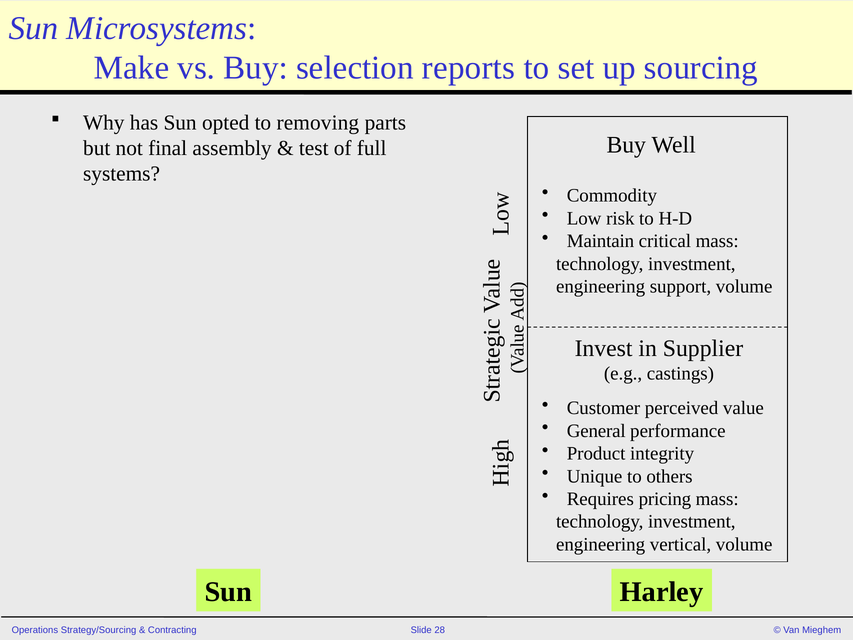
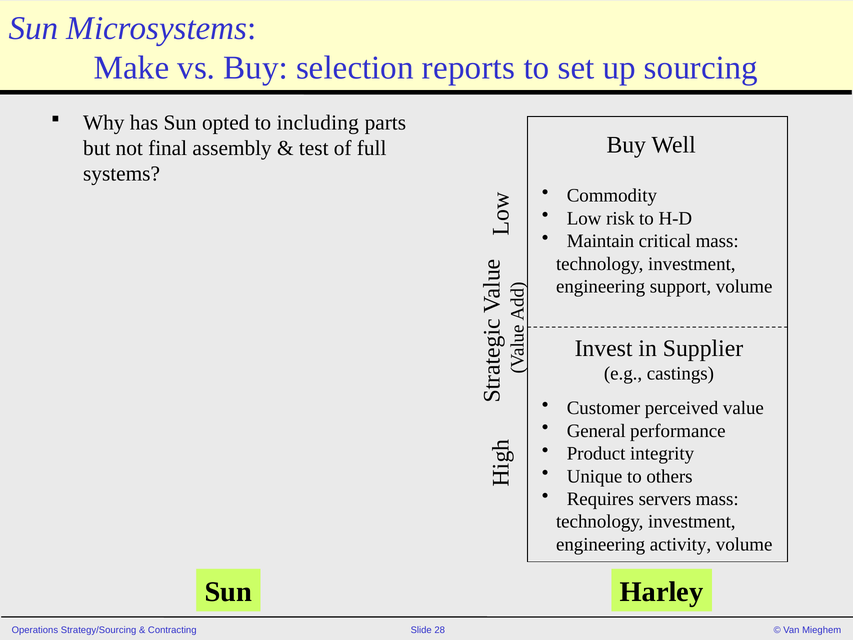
removing: removing -> including
pricing: pricing -> servers
vertical: vertical -> activity
